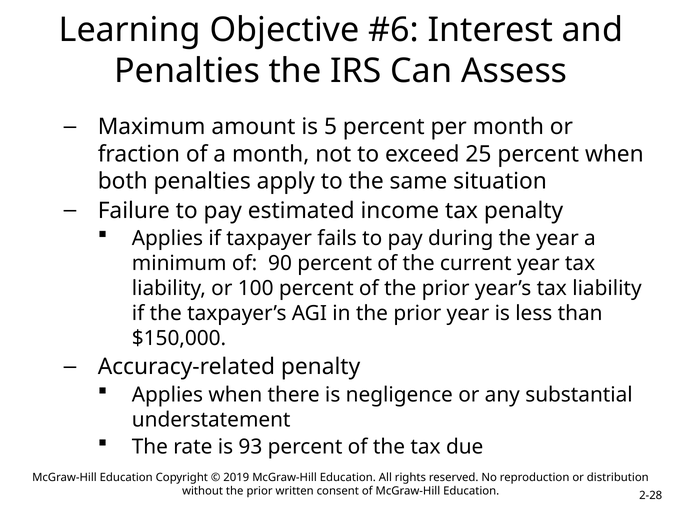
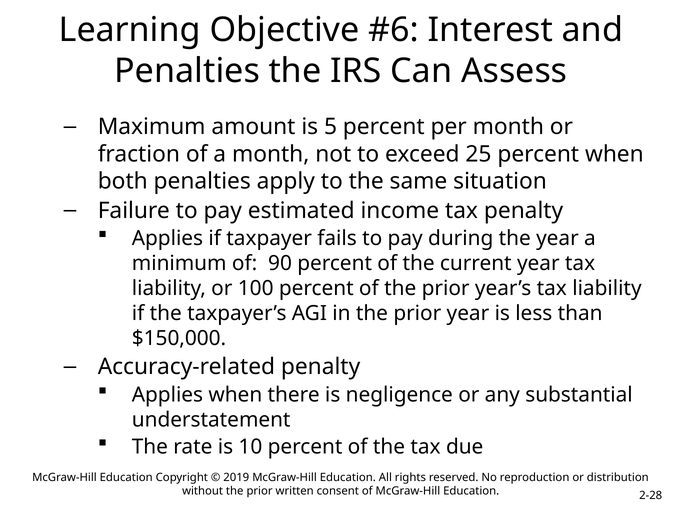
93: 93 -> 10
